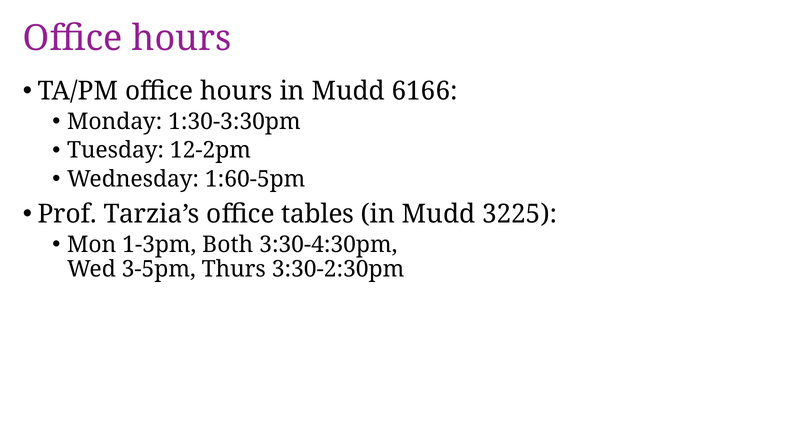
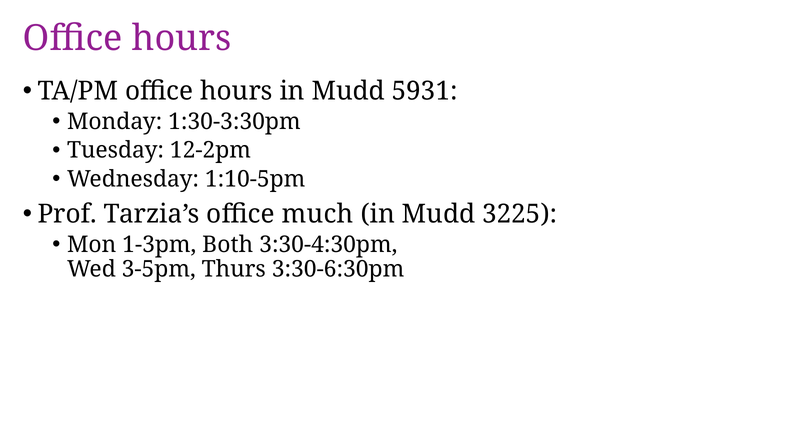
6166: 6166 -> 5931
1:60-5pm: 1:60-5pm -> 1:10-5pm
tables: tables -> much
3:30-2:30pm: 3:30-2:30pm -> 3:30-6:30pm
